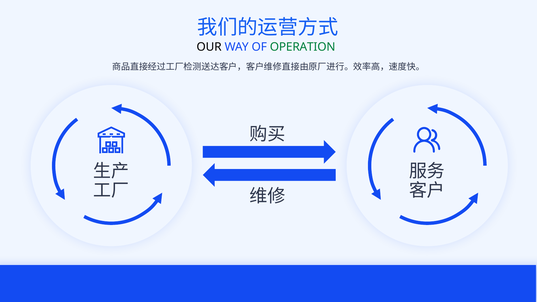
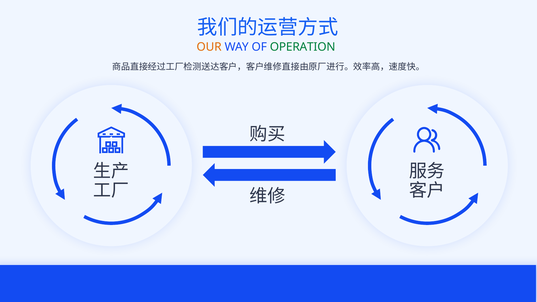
OUR colour: black -> orange
